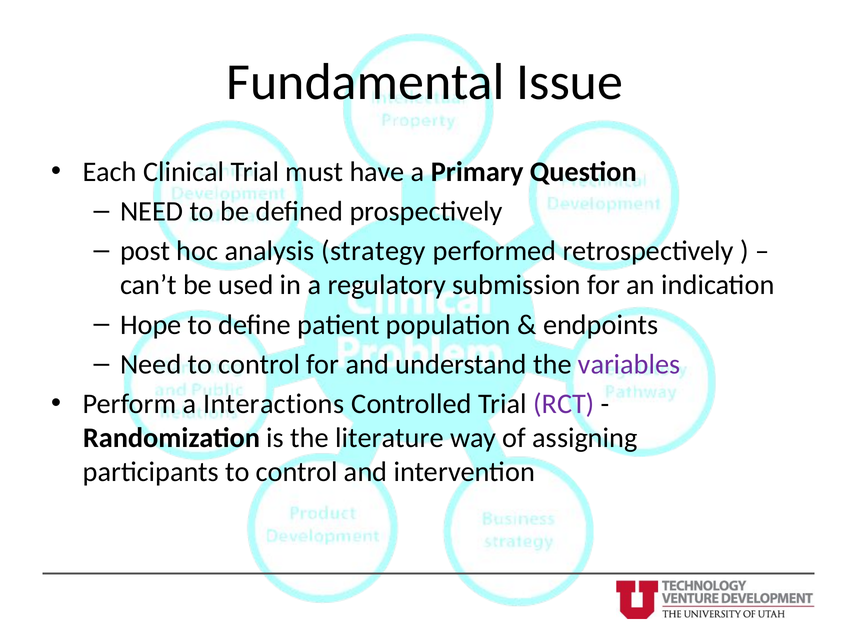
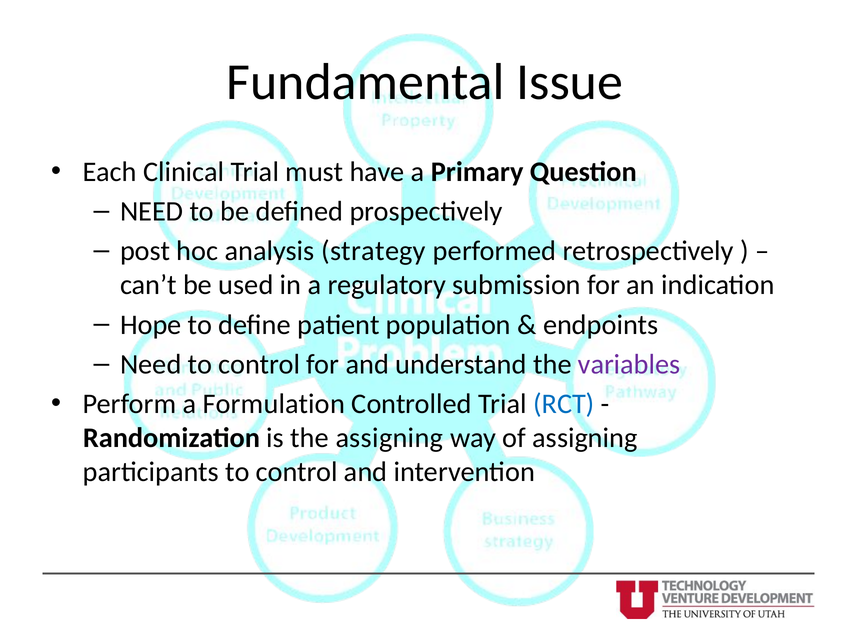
Interactions: Interactions -> Formulation
RCT colour: purple -> blue
the literature: literature -> assigning
